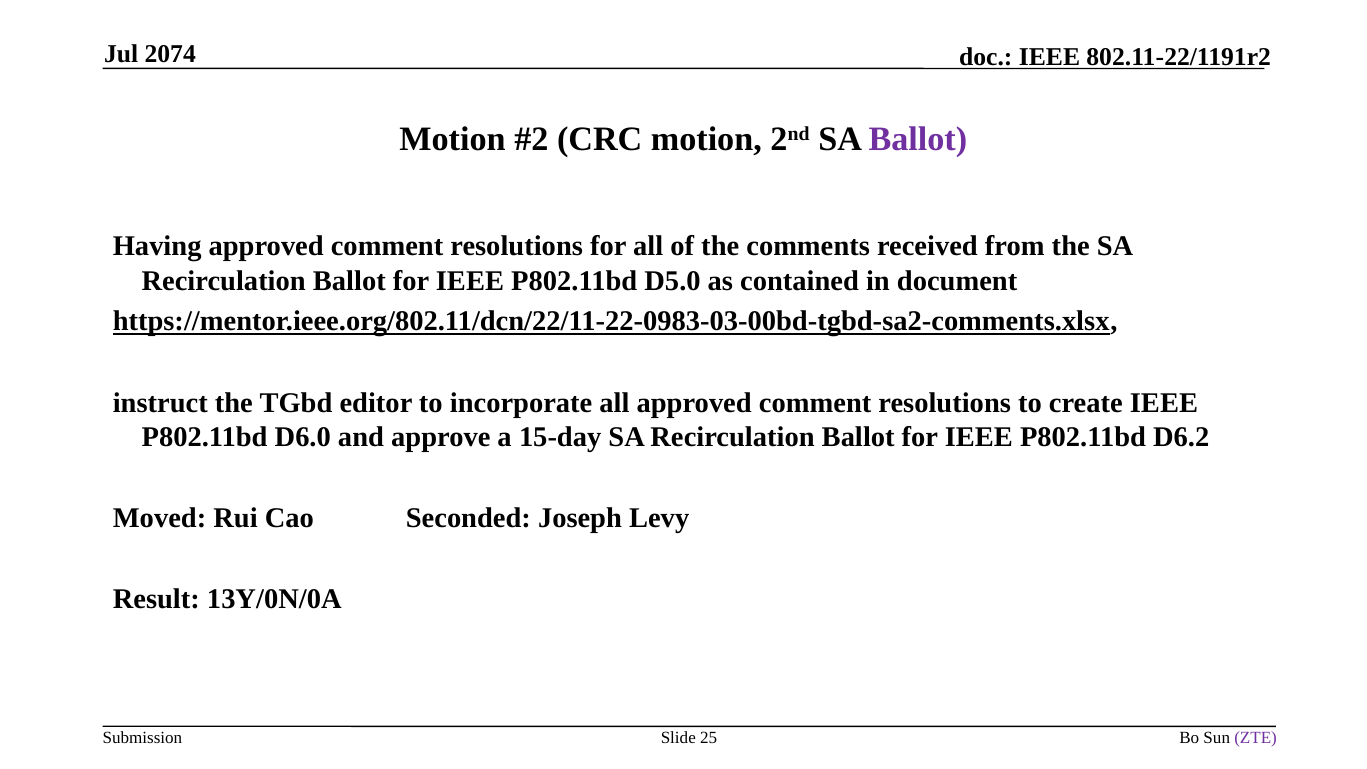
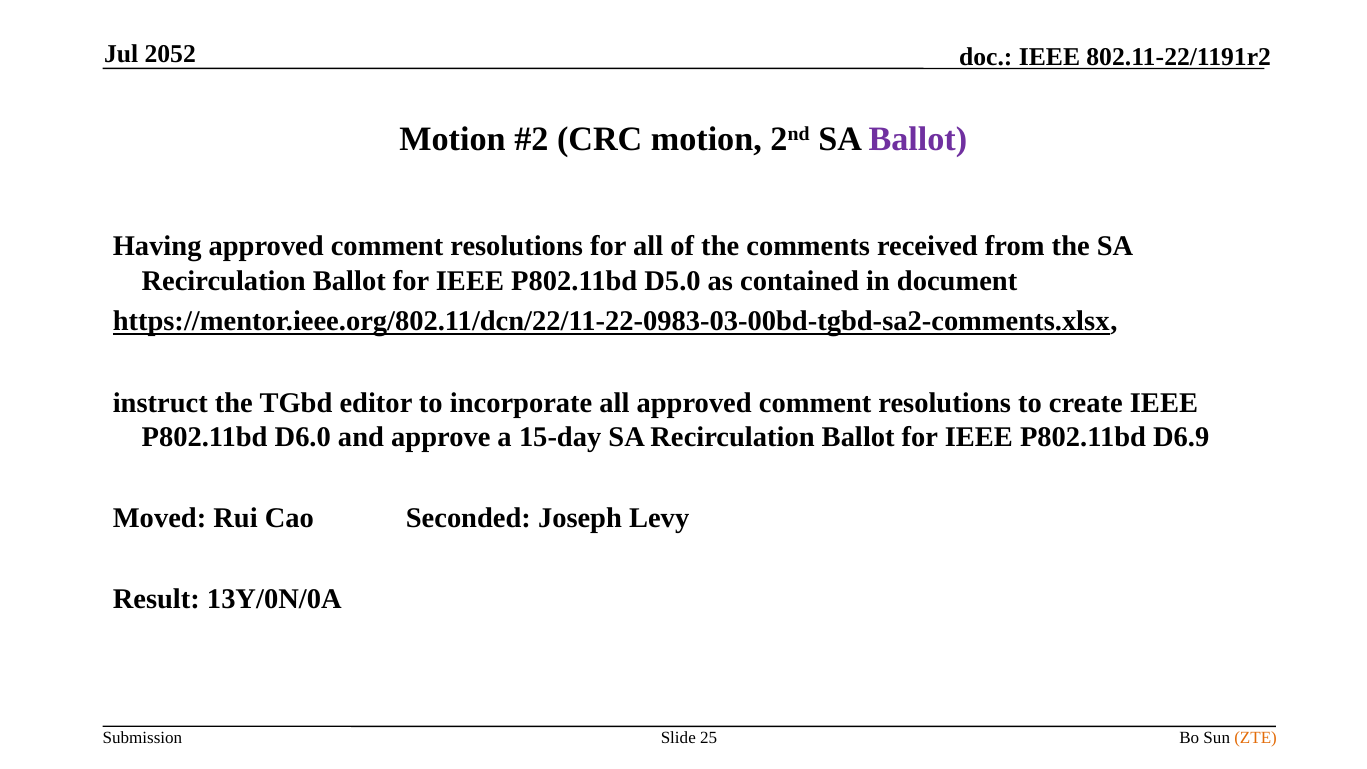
2074: 2074 -> 2052
D6.2: D6.2 -> D6.9
ZTE colour: purple -> orange
